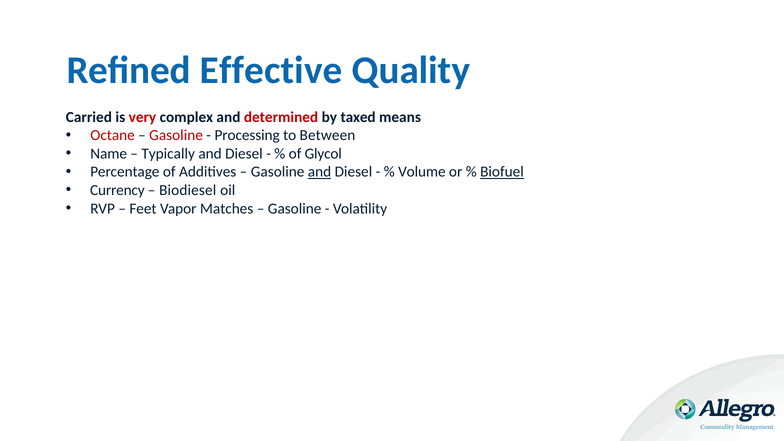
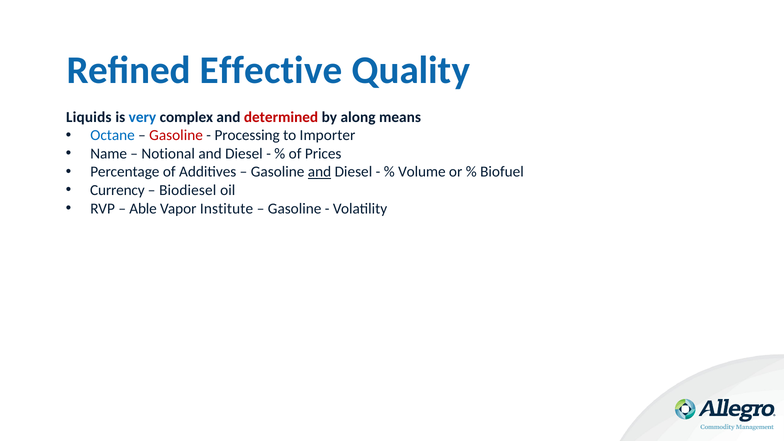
Carried: Carried -> Liquids
very colour: red -> blue
taxed: taxed -> along
Octane colour: red -> blue
Between: Between -> Importer
Typically: Typically -> Notional
Glycol: Glycol -> Prices
Biofuel underline: present -> none
Feet: Feet -> Able
Matches: Matches -> Institute
